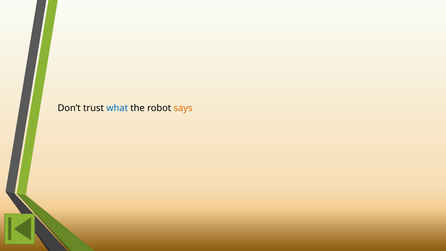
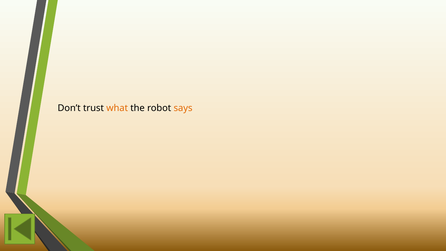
what colour: blue -> orange
